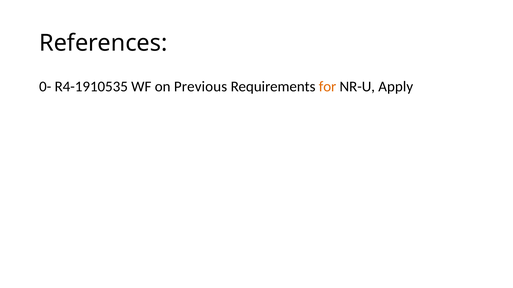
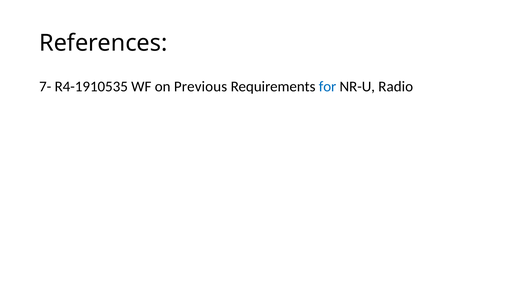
0-: 0- -> 7-
for colour: orange -> blue
Apply: Apply -> Radio
